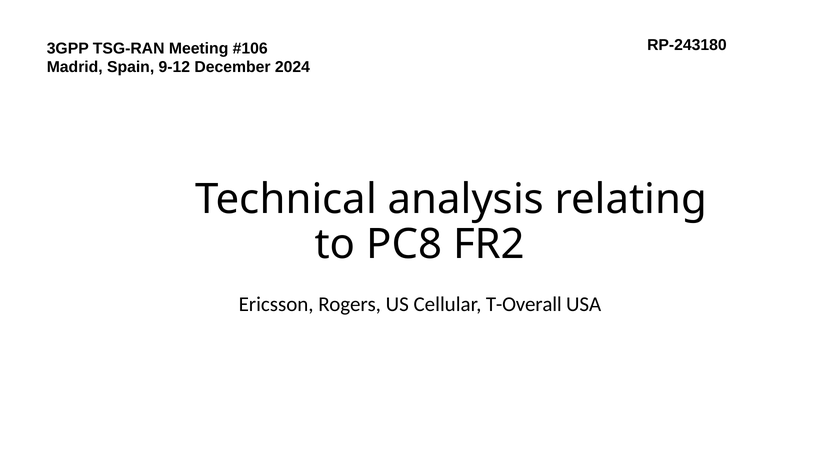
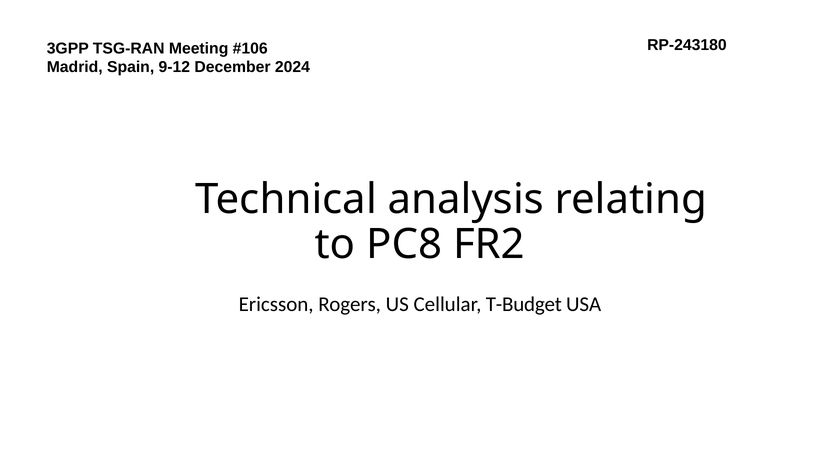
T-Overall: T-Overall -> T-Budget
